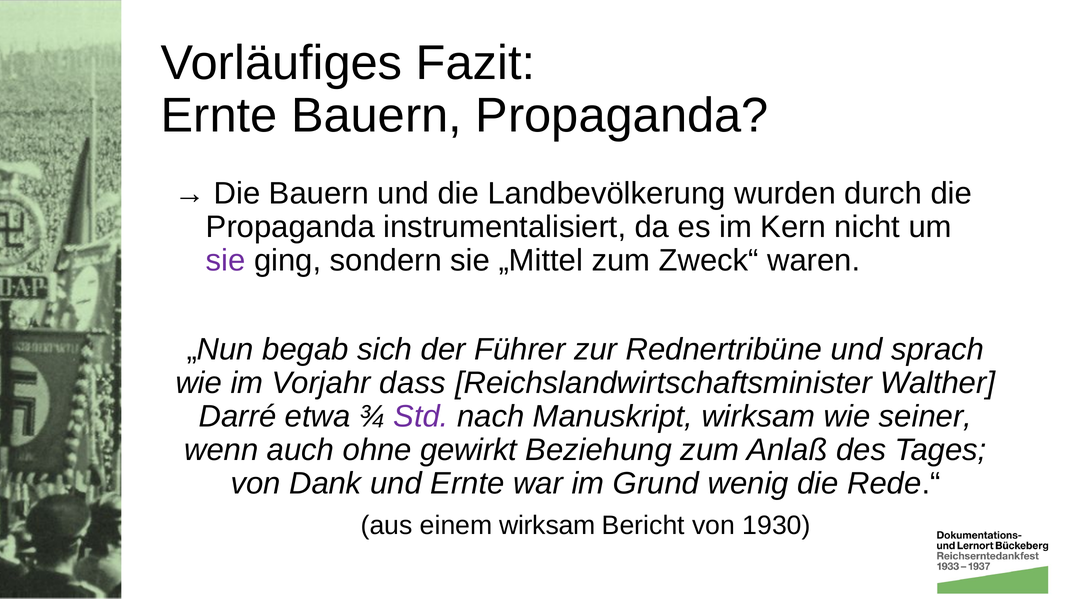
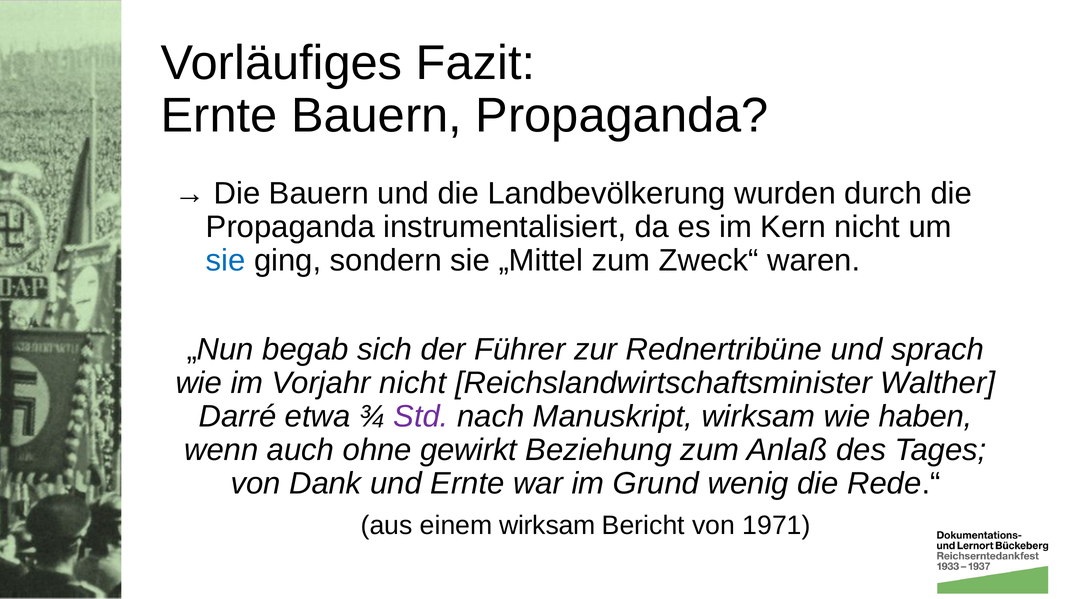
sie at (226, 260) colour: purple -> blue
Vorjahr dass: dass -> nicht
seiner: seiner -> haben
1930: 1930 -> 1971
